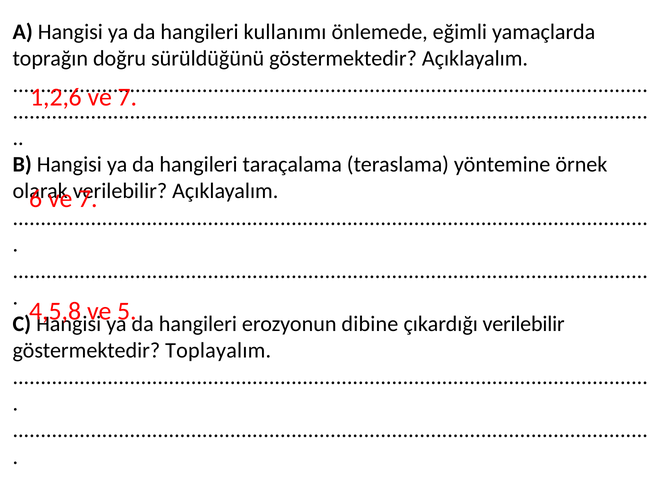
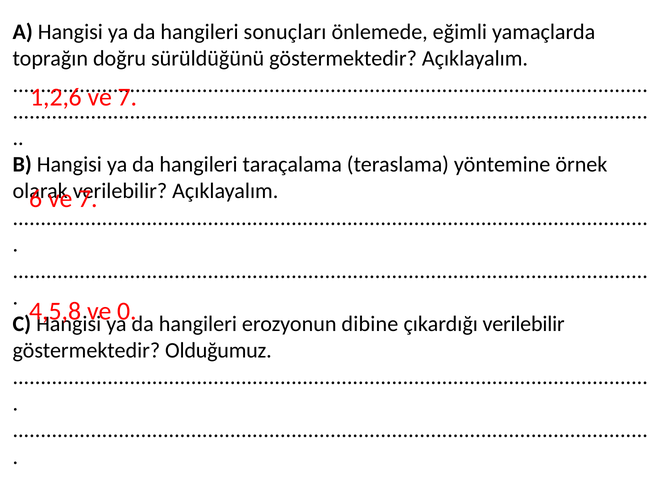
kullanımı: kullanımı -> sonuçları
5: 5 -> 0
Toplayalım: Toplayalım -> Olduğumuz
